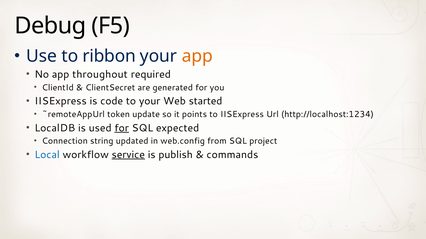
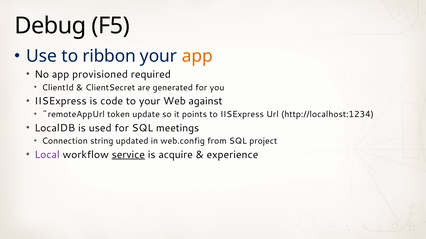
throughout: throughout -> provisioned
started: started -> against
for at (122, 128) underline: present -> none
expected: expected -> meetings
Local colour: blue -> purple
publish: publish -> acquire
commands: commands -> experience
